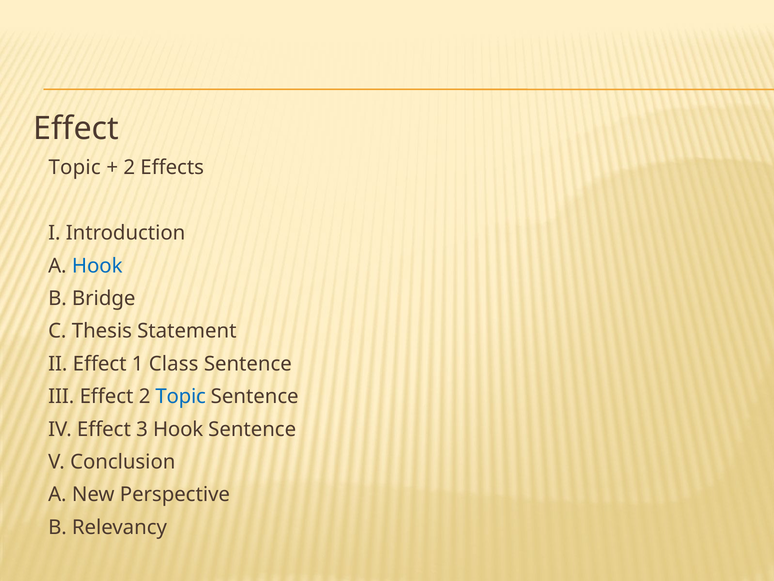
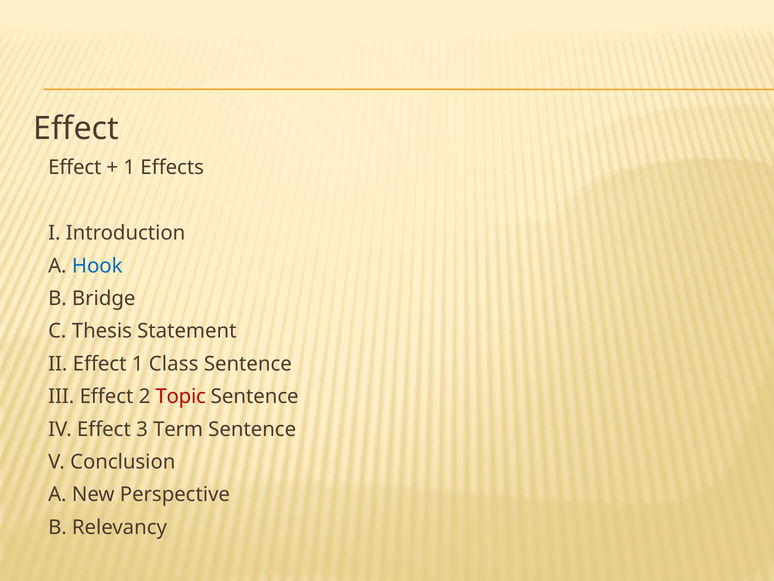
Topic at (75, 168): Topic -> Effect
2 at (129, 168): 2 -> 1
Topic at (181, 396) colour: blue -> red
3 Hook: Hook -> Term
